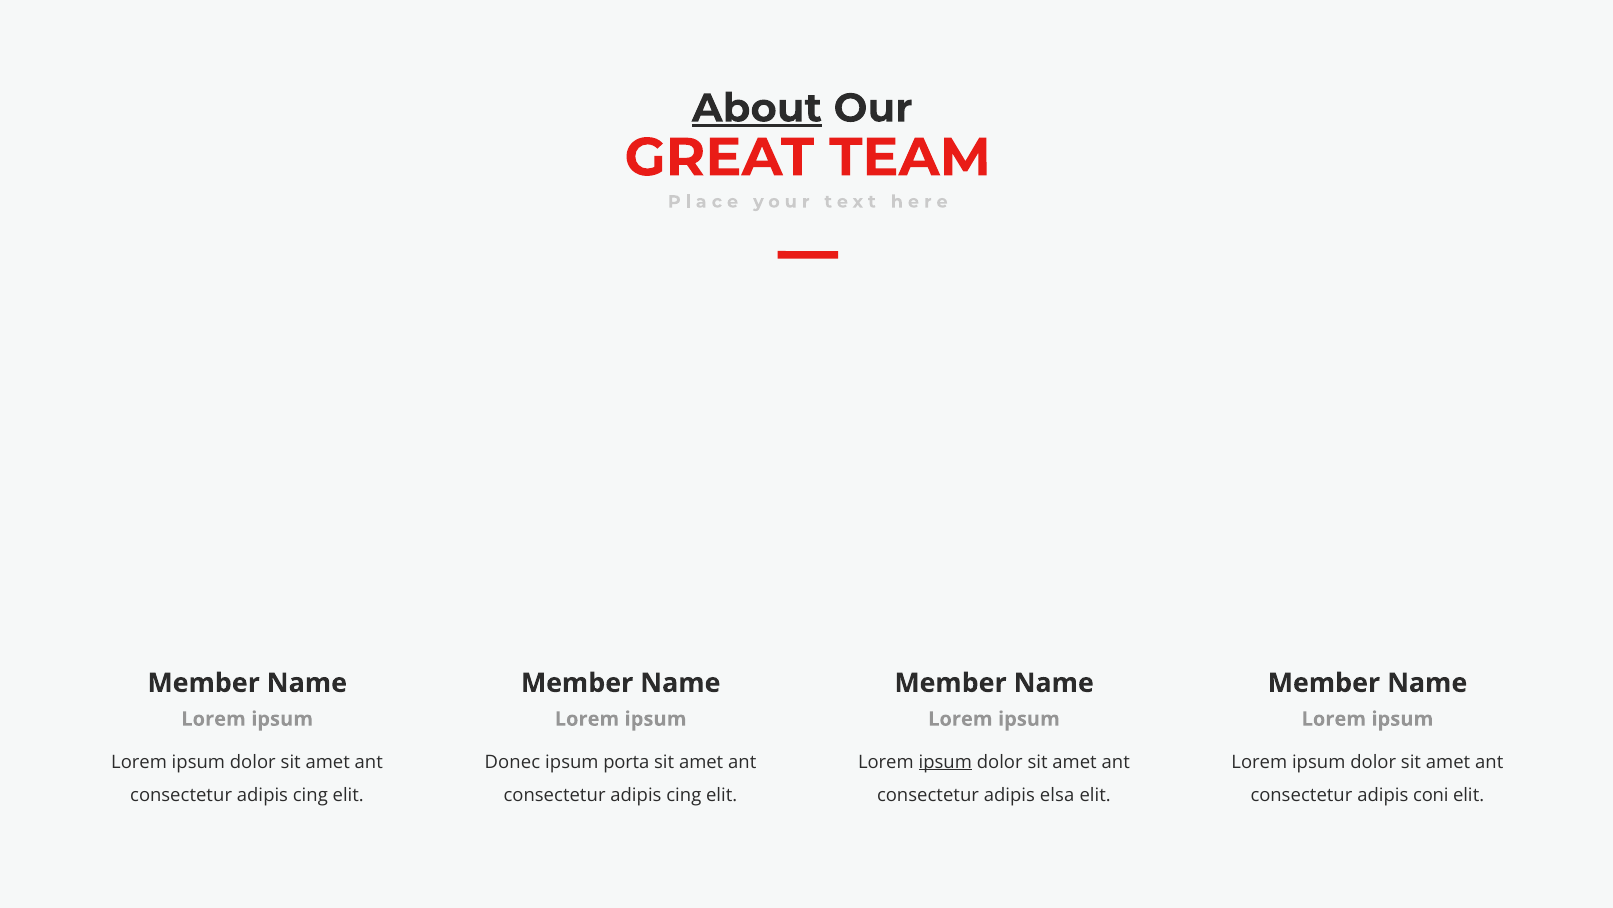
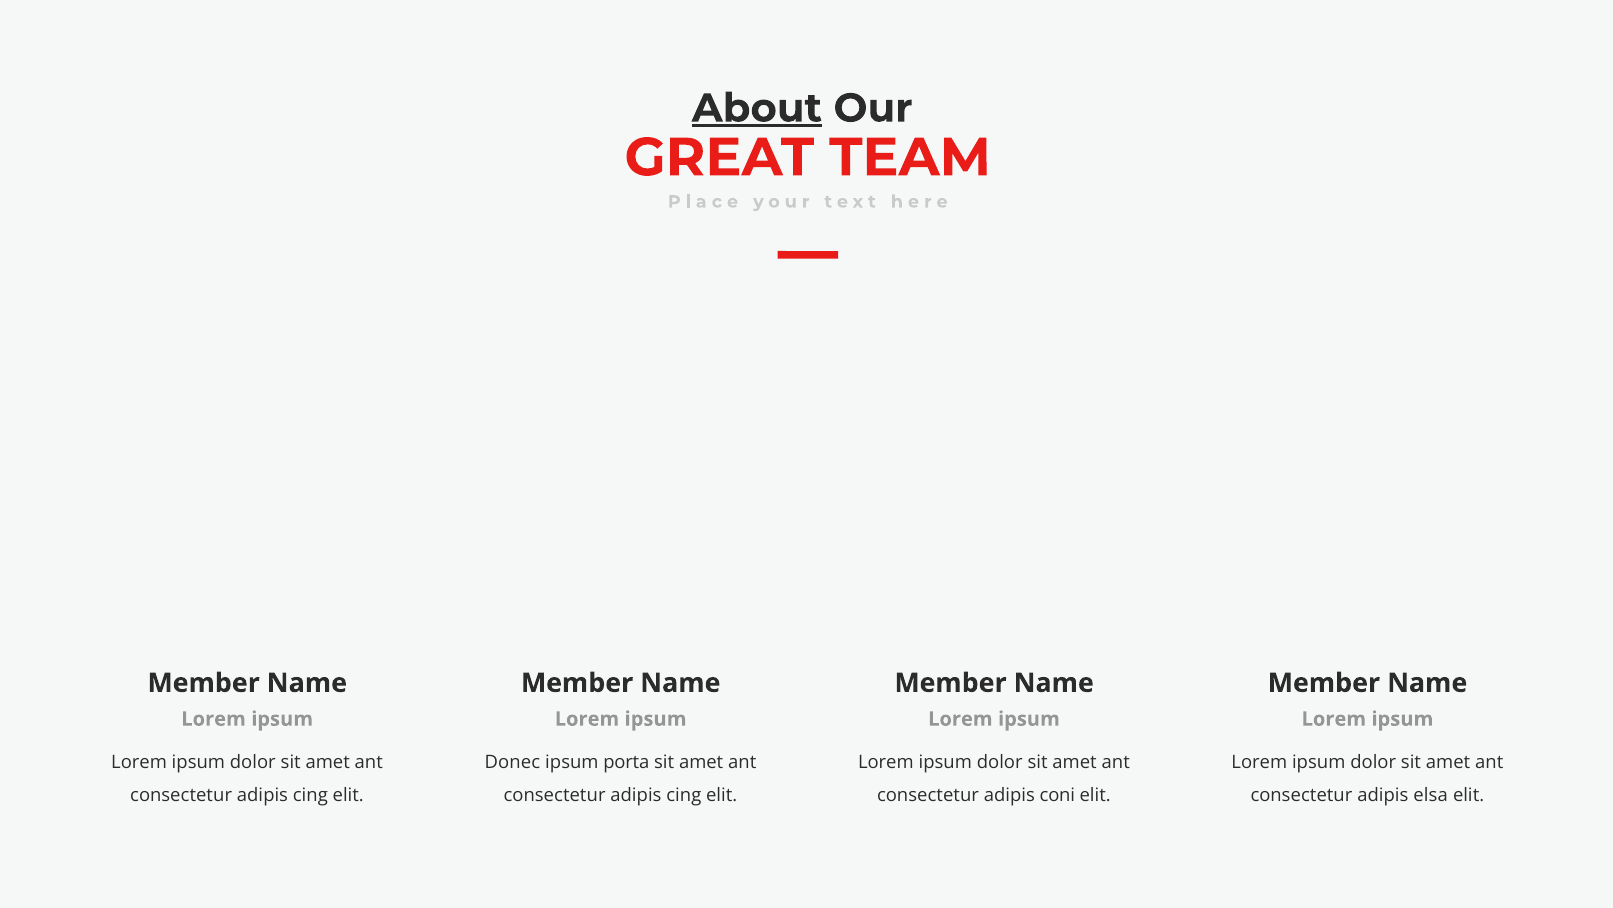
ipsum at (945, 761) underline: present -> none
elsa: elsa -> coni
coni: coni -> elsa
